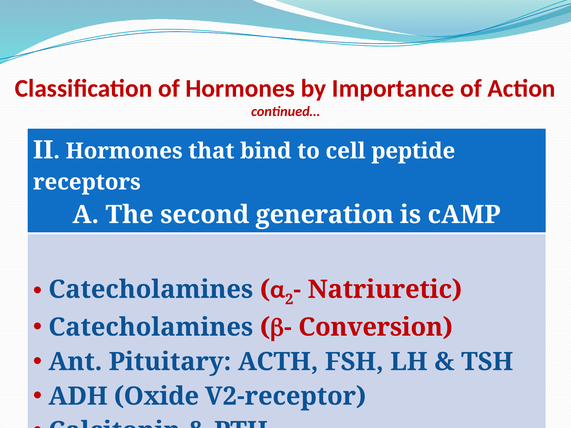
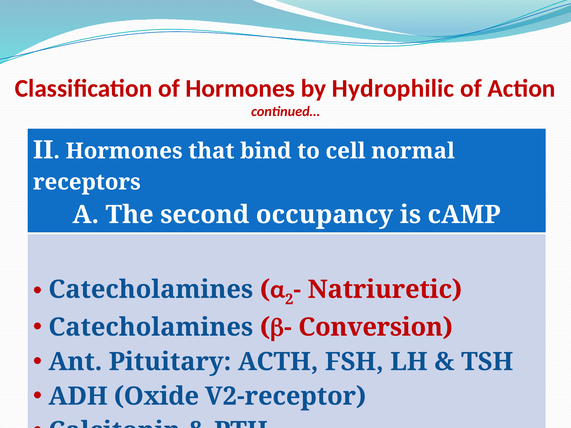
Importance: Importance -> Hydrophilic
peptide: peptide -> normal
generation: generation -> occupancy
